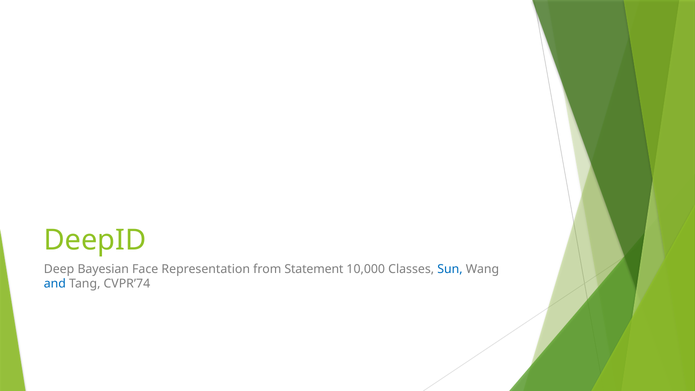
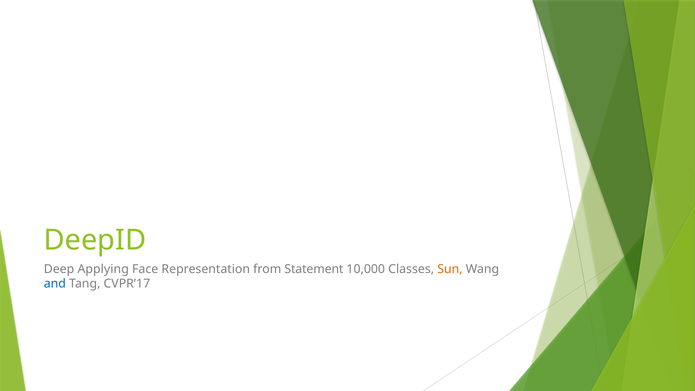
Bayesian: Bayesian -> Applying
Sun colour: blue -> orange
CVPR’74: CVPR’74 -> CVPR’17
